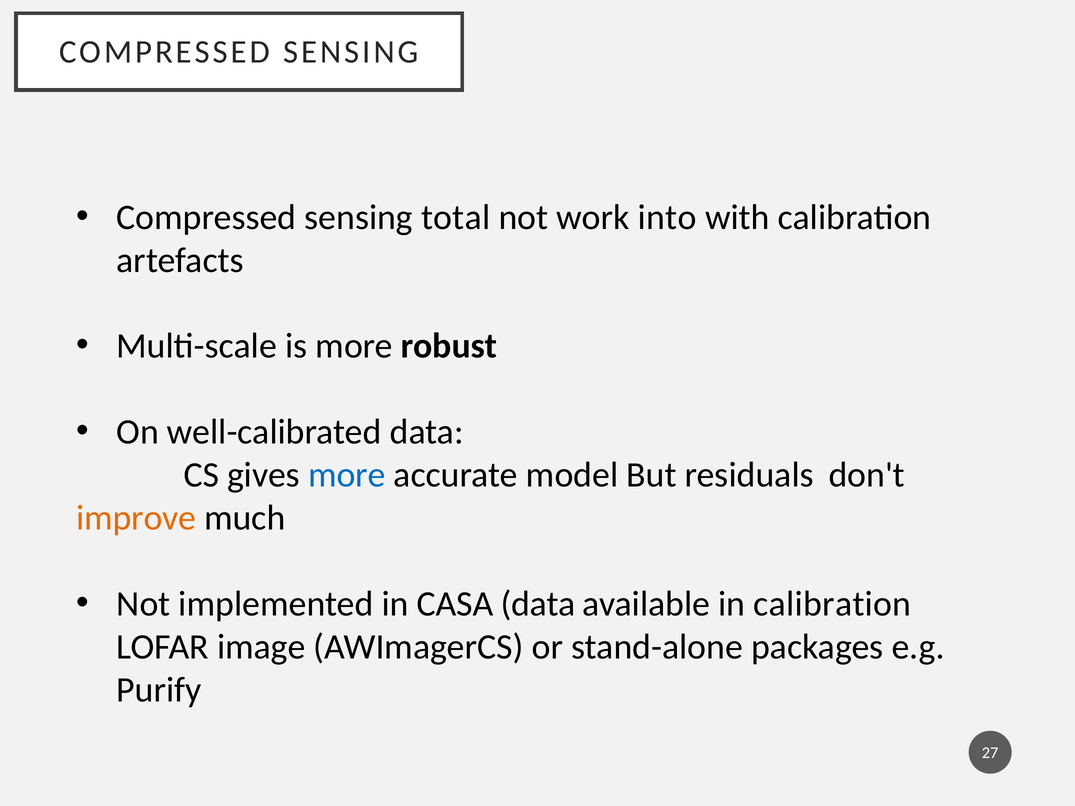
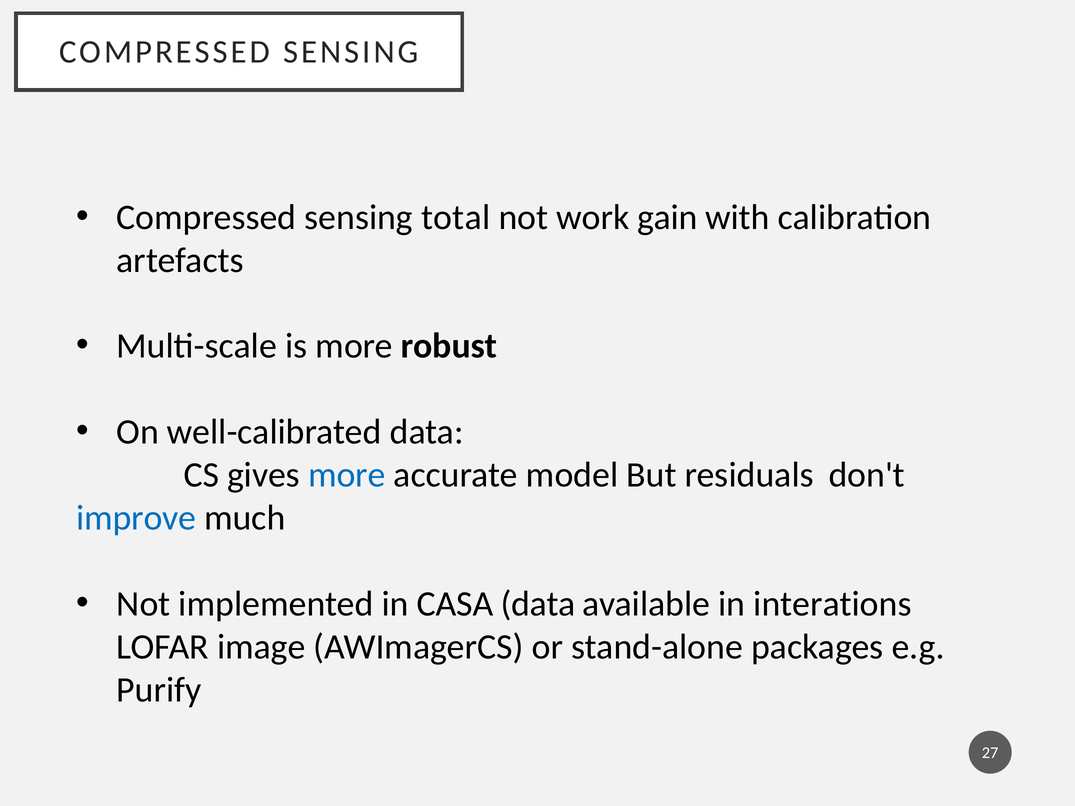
into: into -> gain
improve colour: orange -> blue
in calibration: calibration -> interations
